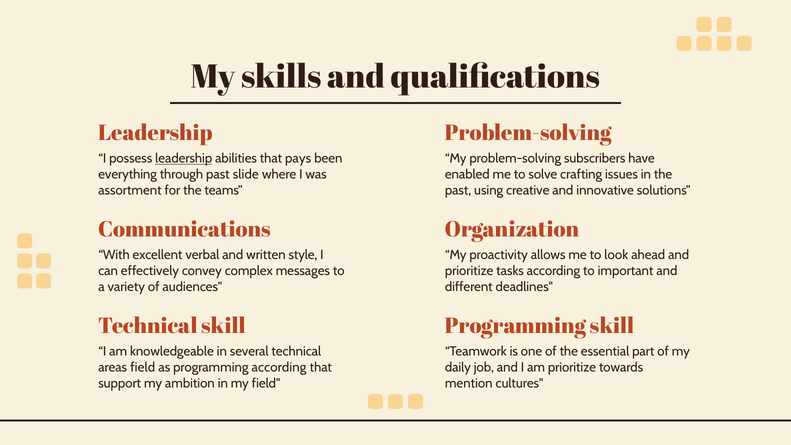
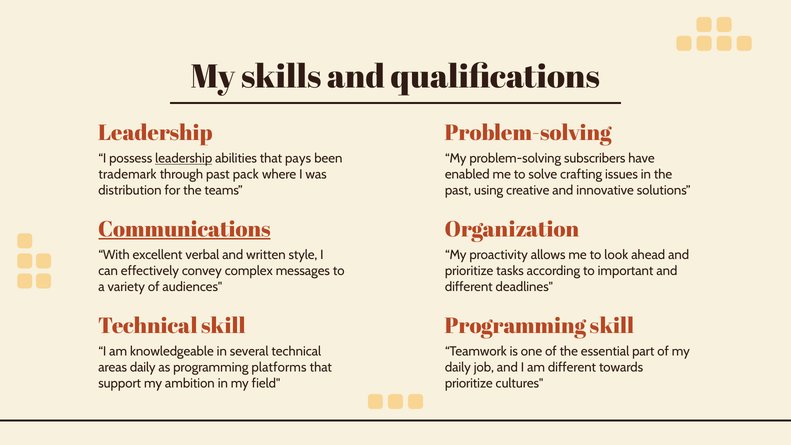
everything: everything -> trademark
slide: slide -> pack
assortment: assortment -> distribution
Communications underline: none -> present
areas field: field -> daily
programming according: according -> platforms
am prioritize: prioritize -> different
mention at (469, 383): mention -> prioritize
